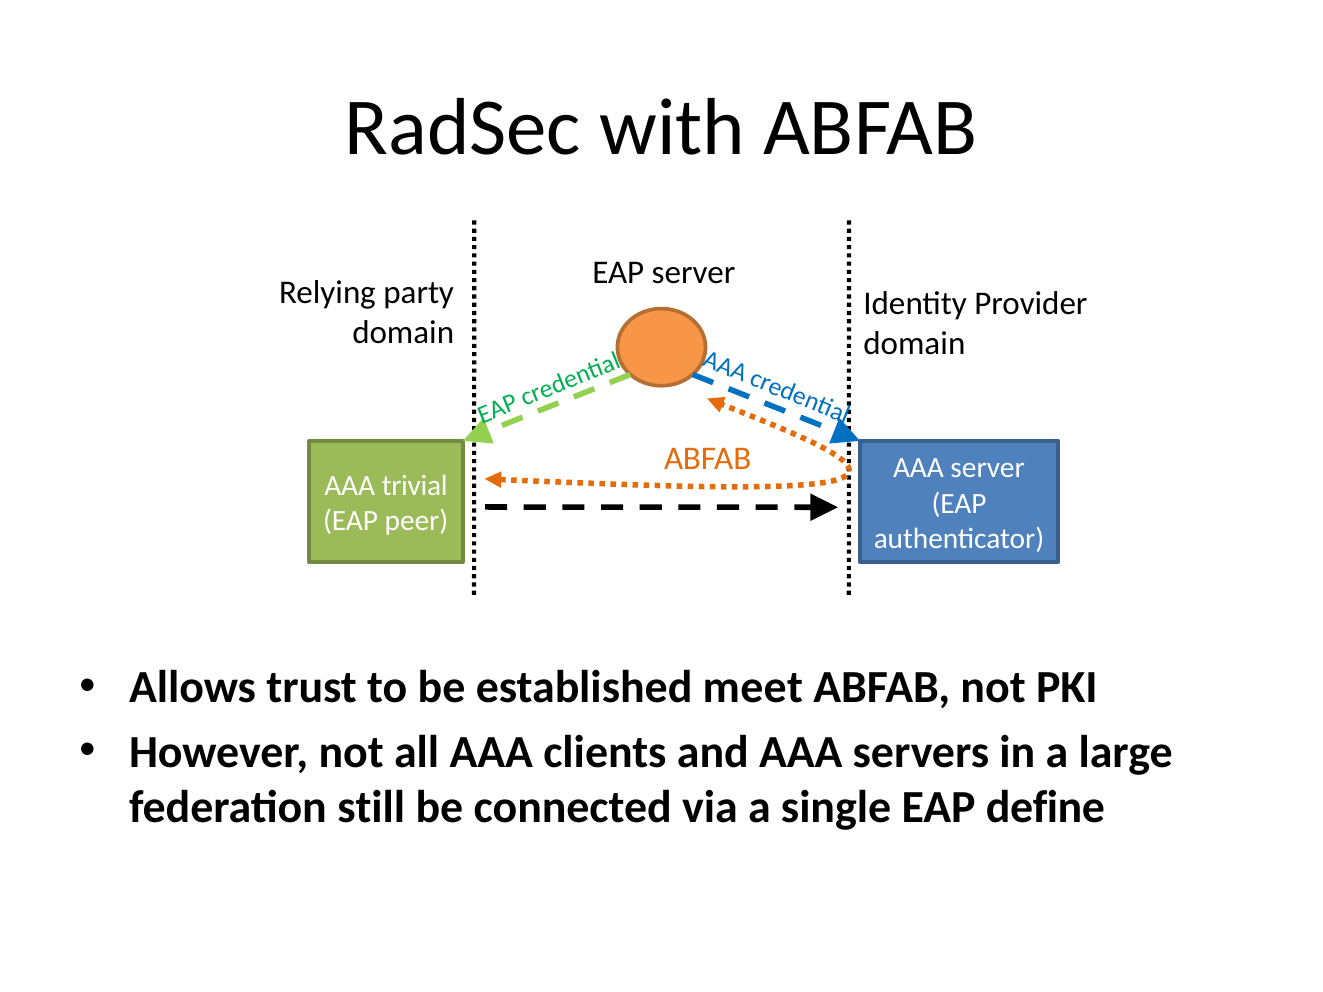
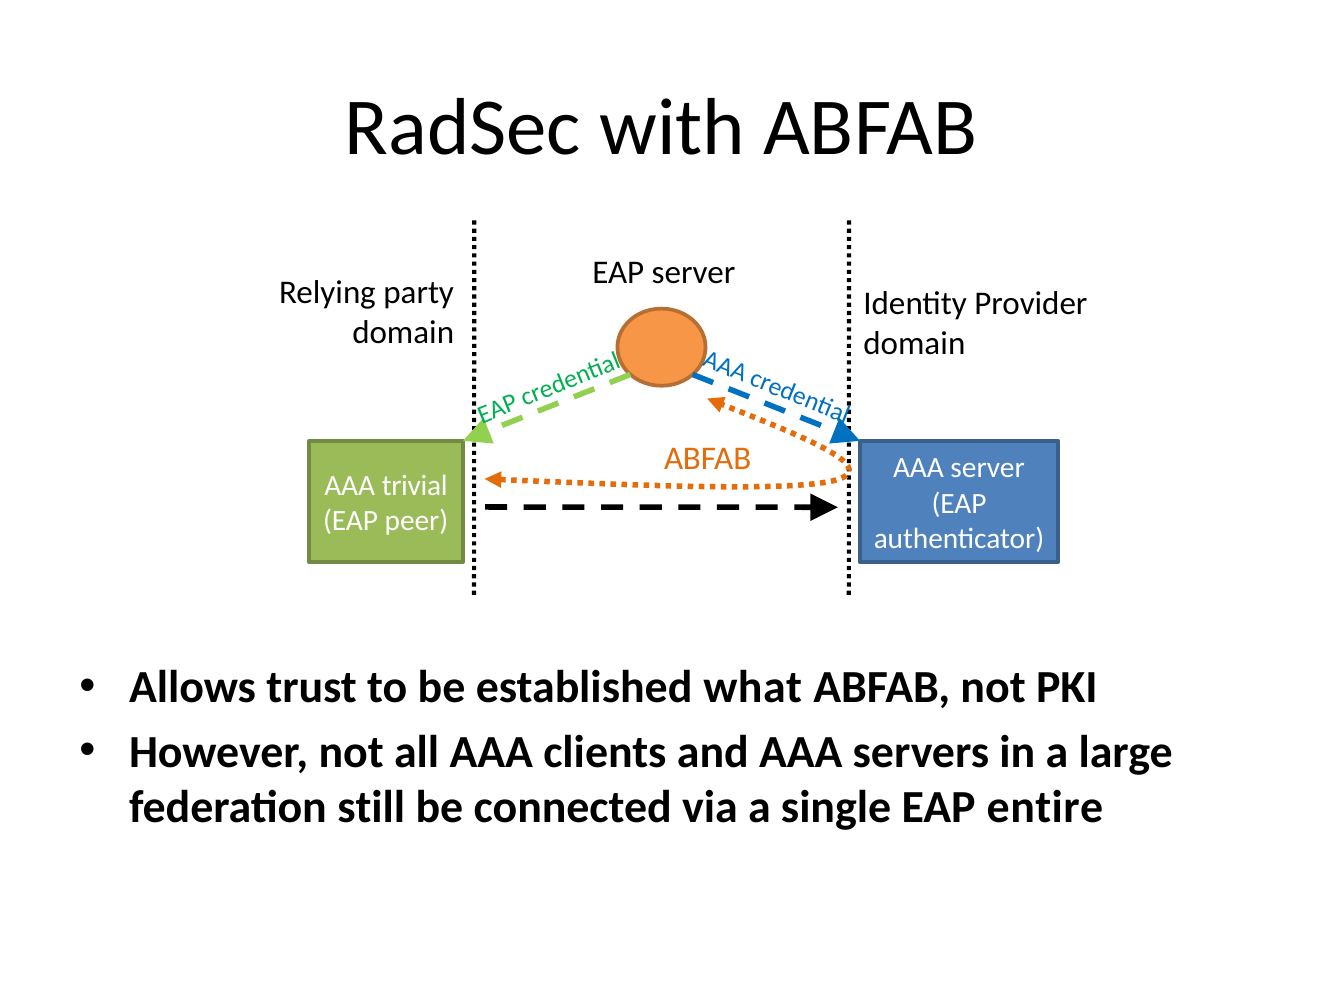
meet: meet -> what
define: define -> entire
